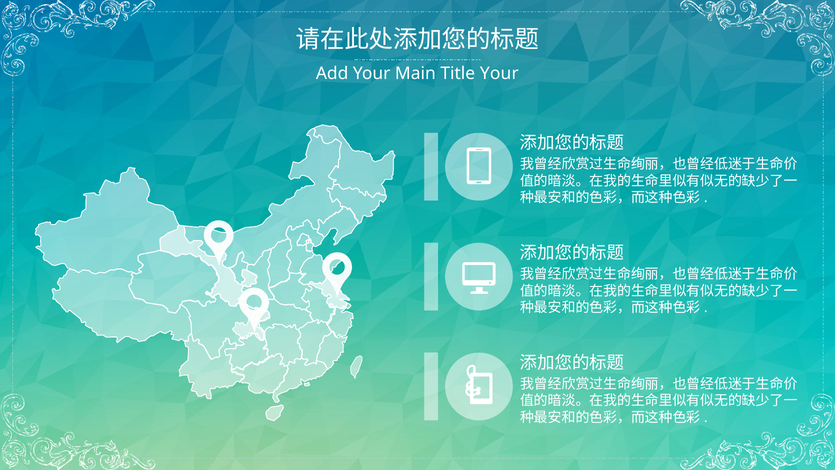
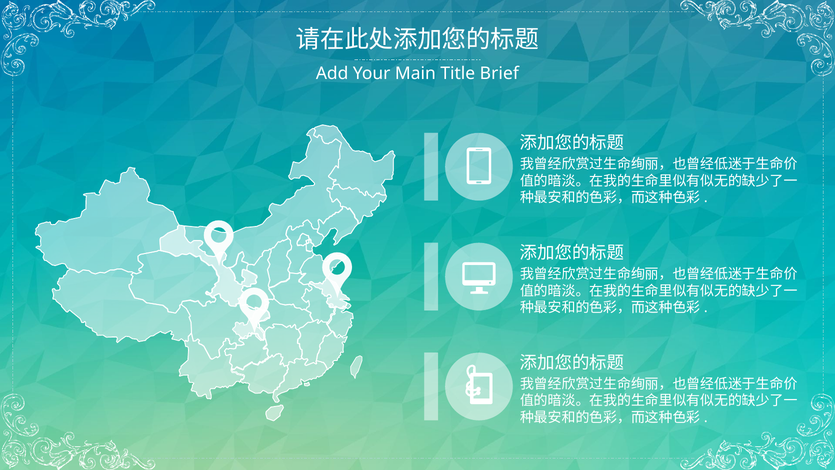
Title Your: Your -> Brief
